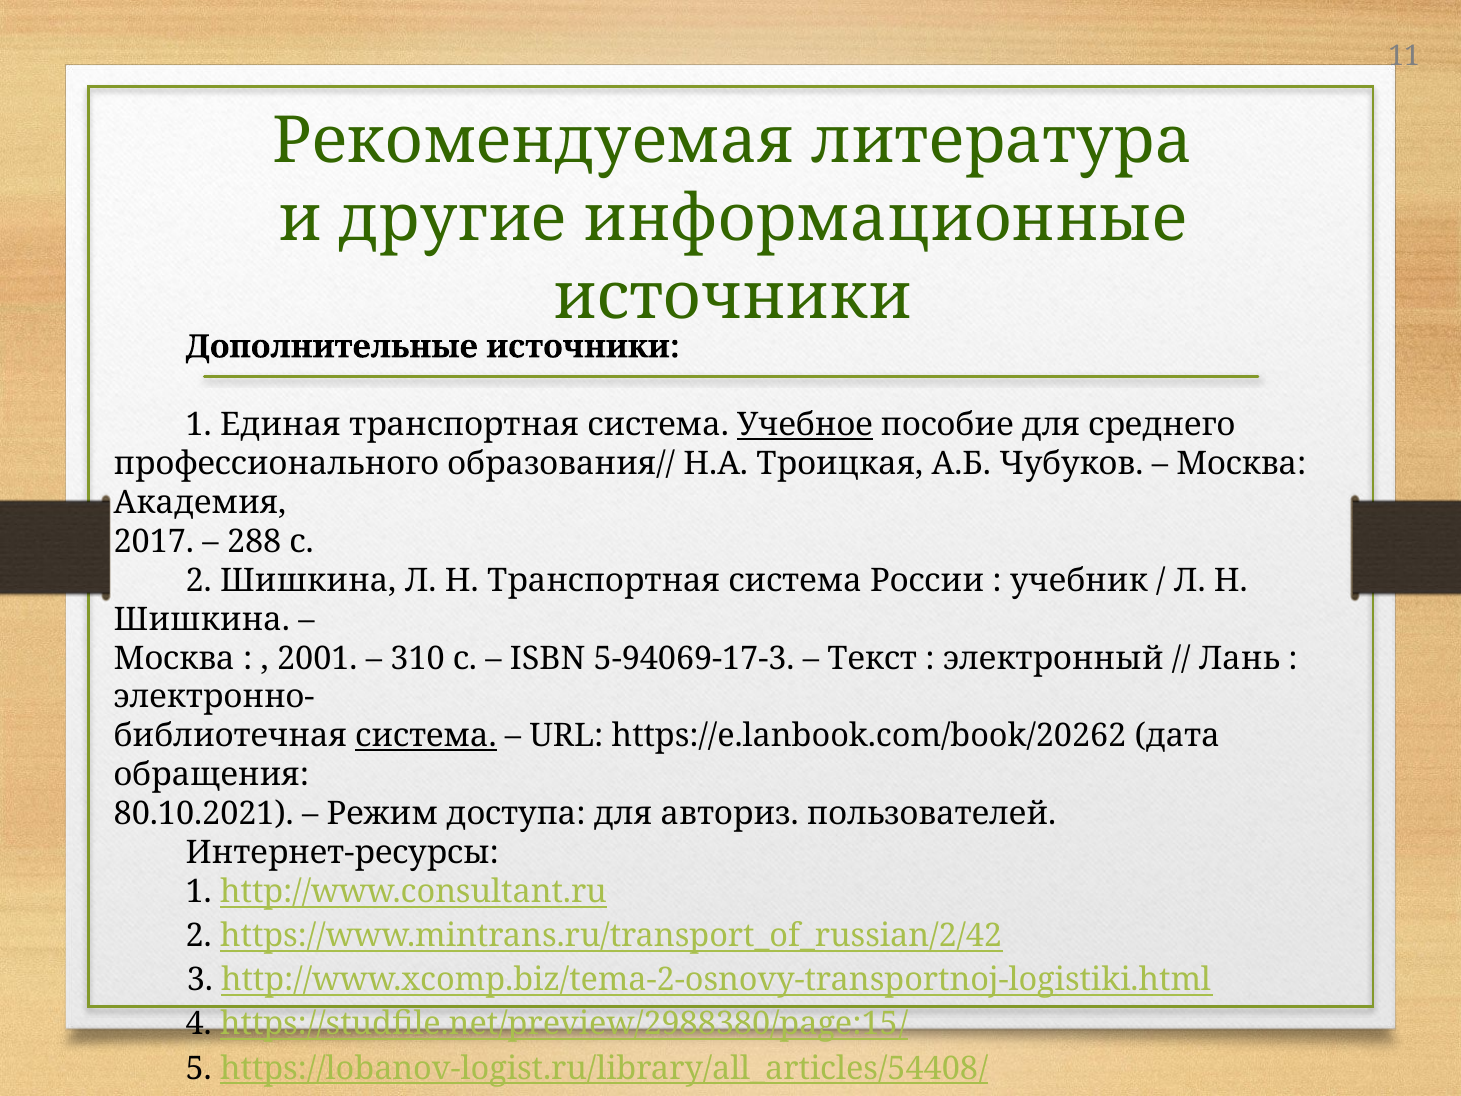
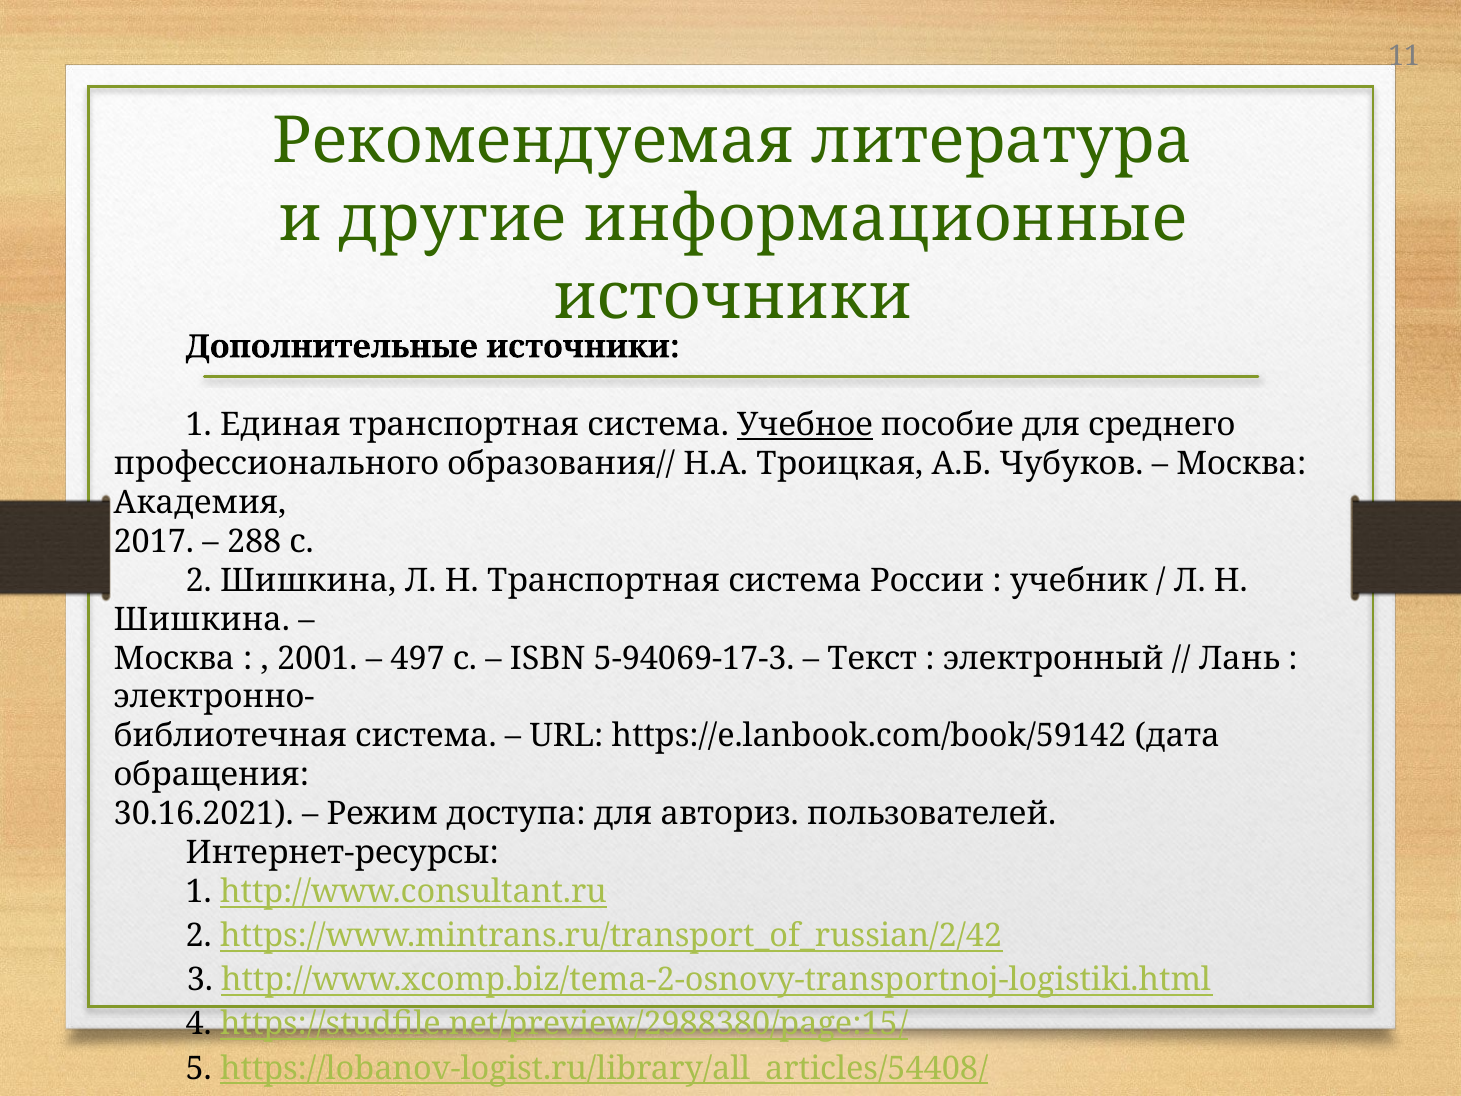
310: 310 -> 497
система at (426, 736) underline: present -> none
https://e.lanbook.com/book/20262: https://e.lanbook.com/book/20262 -> https://e.lanbook.com/book/59142
80.10.2021: 80.10.2021 -> 30.16.2021
